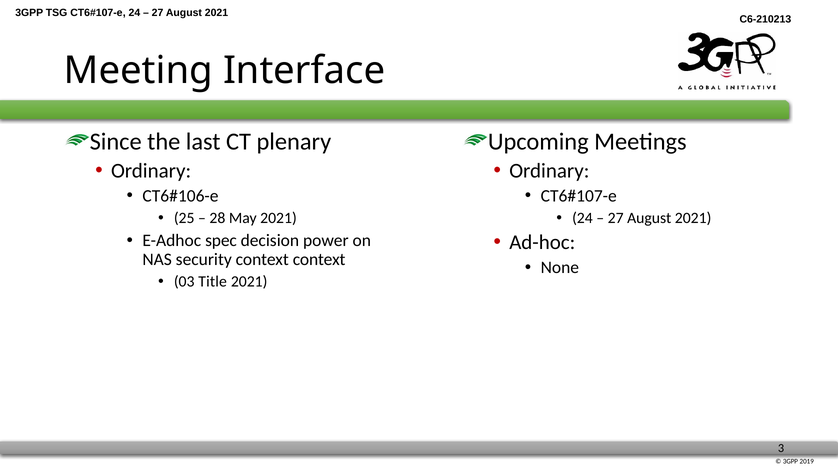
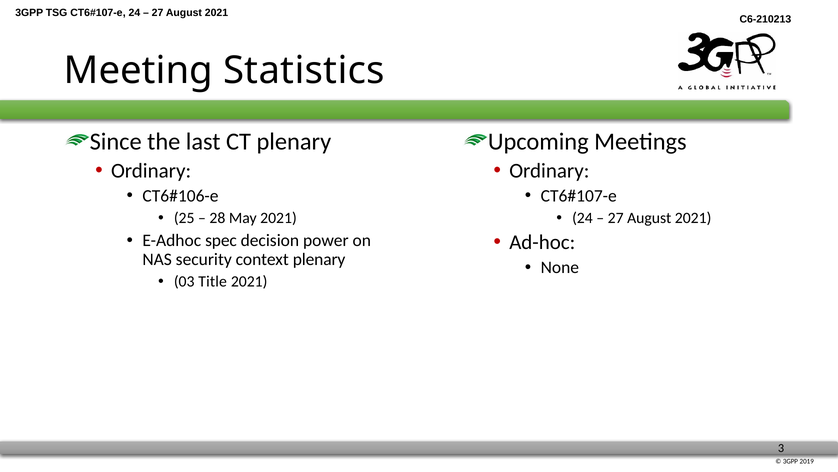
Interface: Interface -> Statistics
context context: context -> plenary
